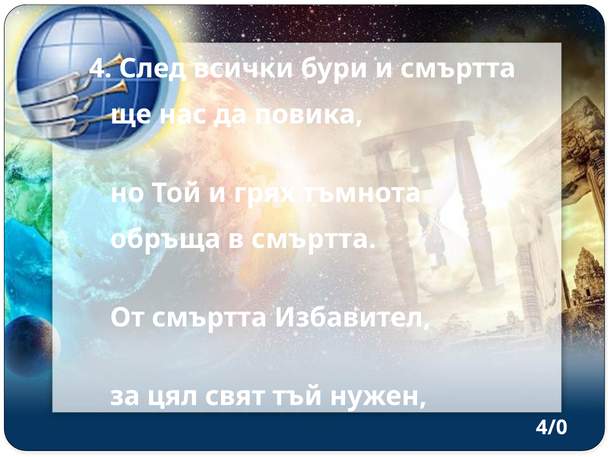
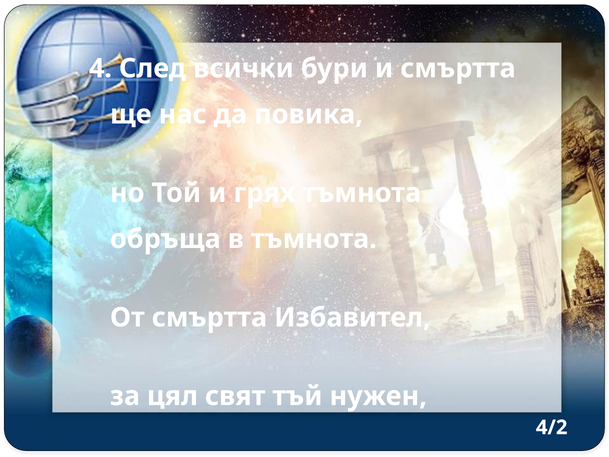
в смъртта: смъртта -> тъмнота
4/0: 4/0 -> 4/2
